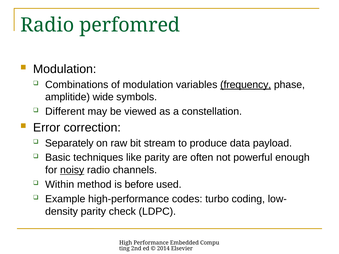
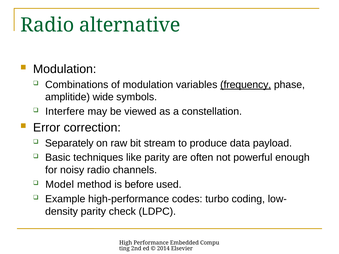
perfomred: perfomred -> alternative
Different: Different -> Interfere
noisy underline: present -> none
Within: Within -> Model
